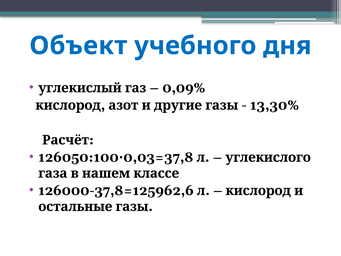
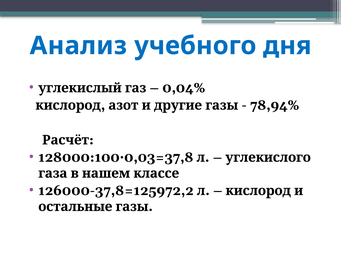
Объект: Объект -> Анализ
0,09%: 0,09% -> 0,04%
13,30%: 13,30% -> 78,94%
126050:100∙0,03=37,8: 126050:100∙0,03=37,8 -> 128000:100∙0,03=37,8
126000-37,8=125962,6: 126000-37,8=125962,6 -> 126000-37,8=125972,2
